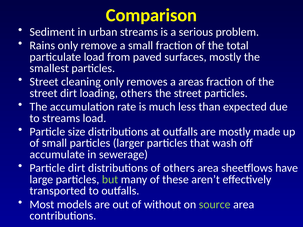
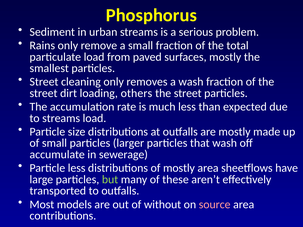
Comparison: Comparison -> Phosphorus
a areas: areas -> wash
Particle dirt: dirt -> less
of others: others -> mostly
source colour: light green -> pink
